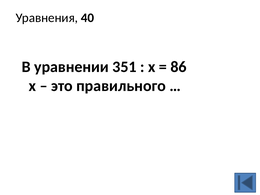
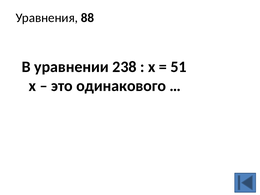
40: 40 -> 88
351: 351 -> 238
86: 86 -> 51
правильного: правильного -> одинакового
